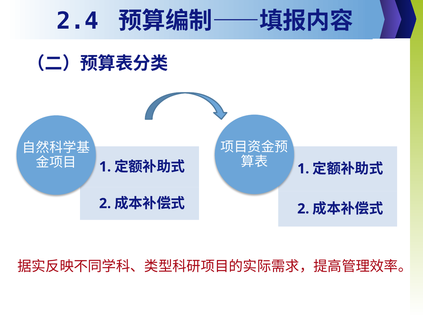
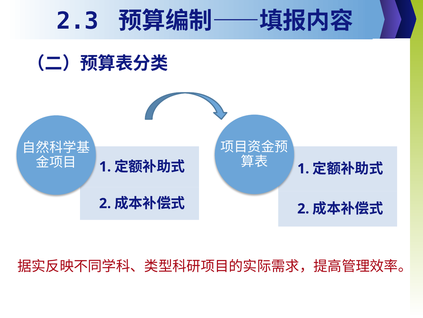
2.4: 2.4 -> 2.3
